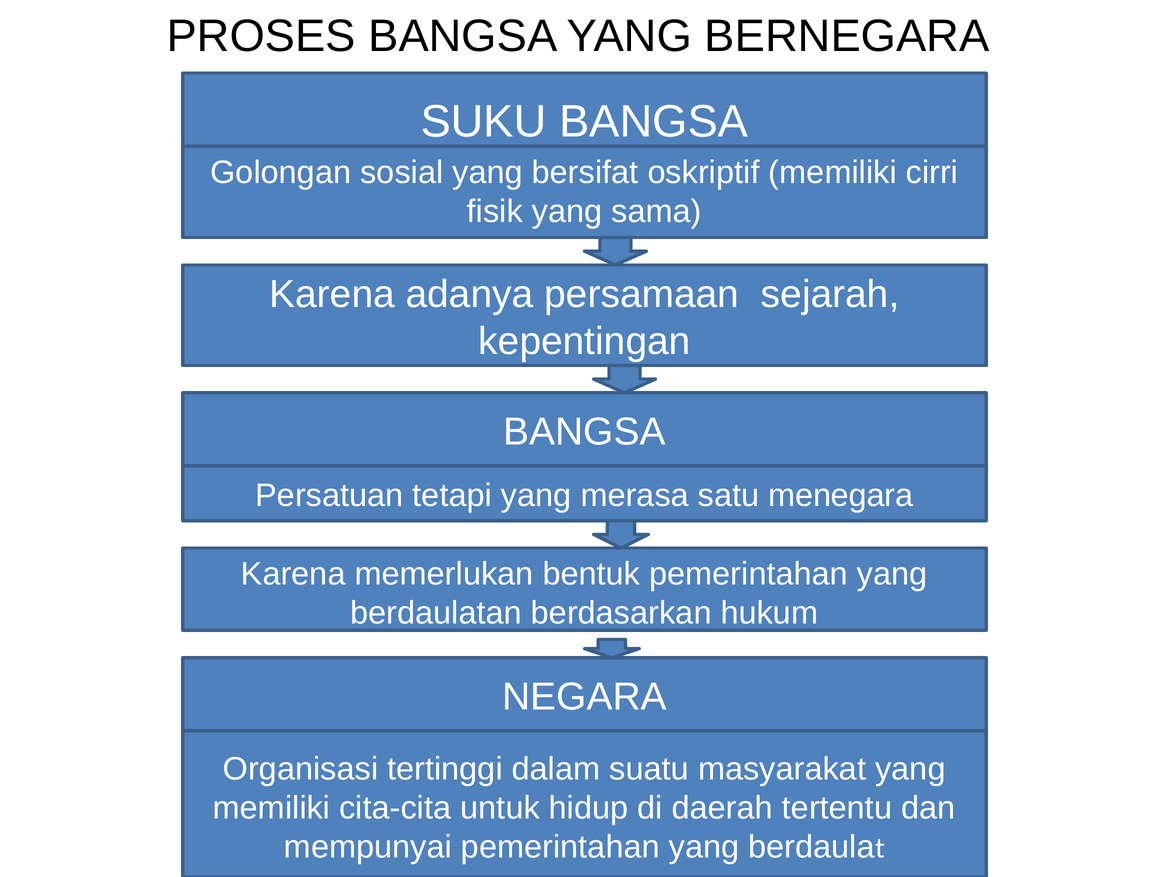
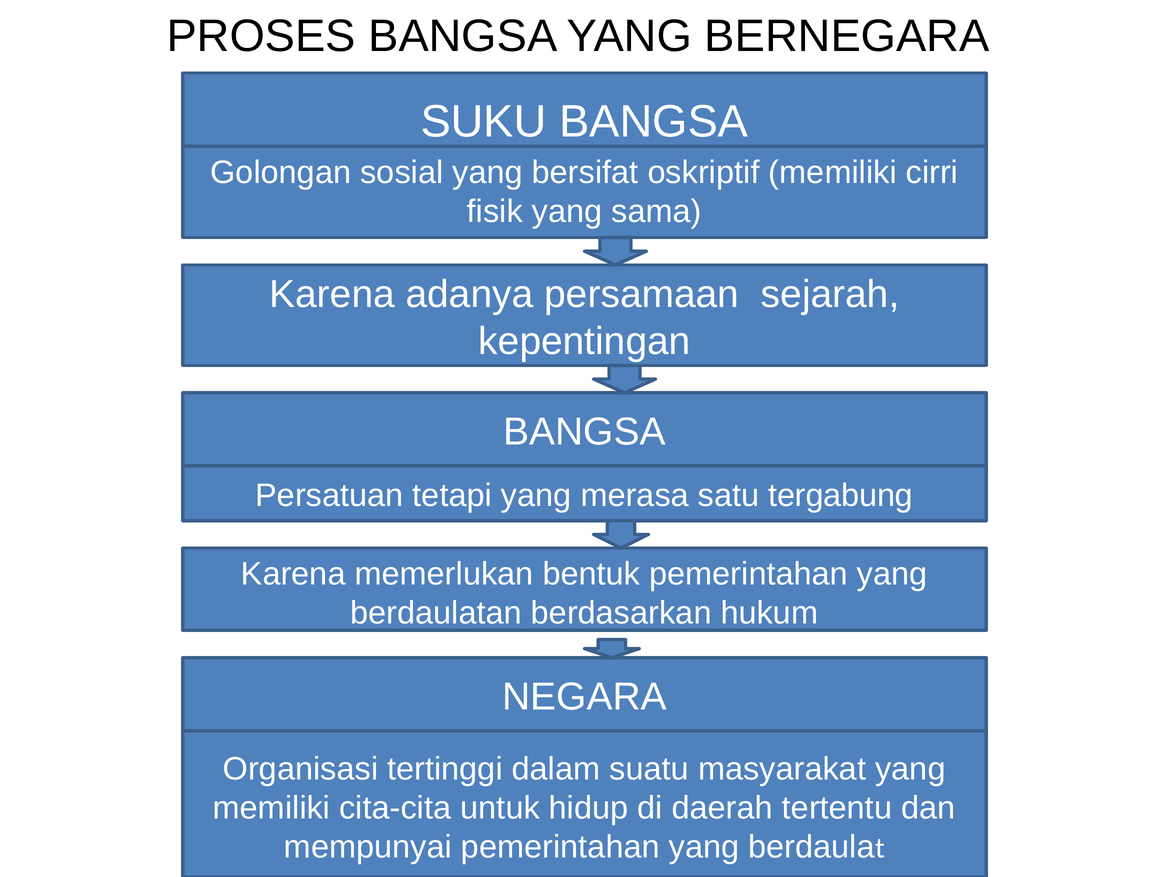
menegara: menegara -> tergabung
